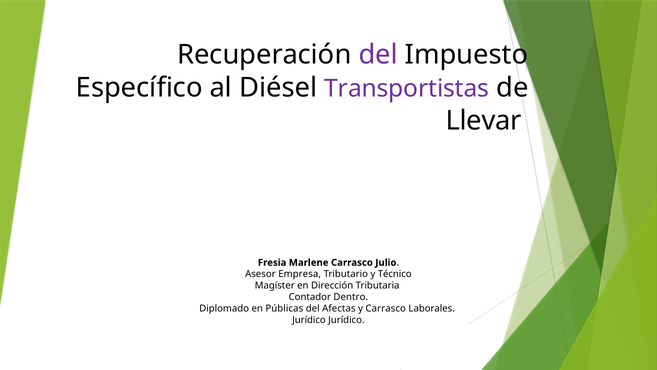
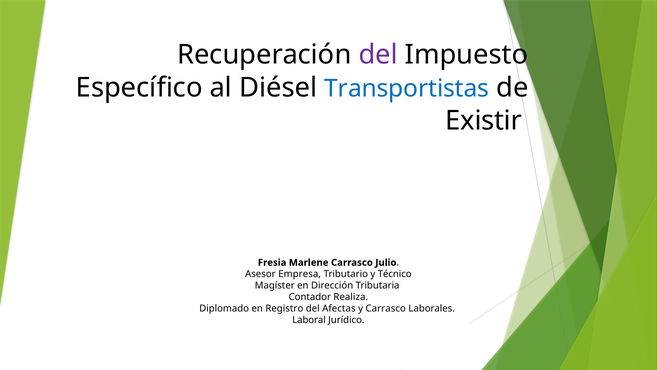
Transportistas colour: purple -> blue
Llevar: Llevar -> Existir
Dentro: Dentro -> Realiza
Públicas: Públicas -> Registro
Jurídico at (309, 320): Jurídico -> Laboral
